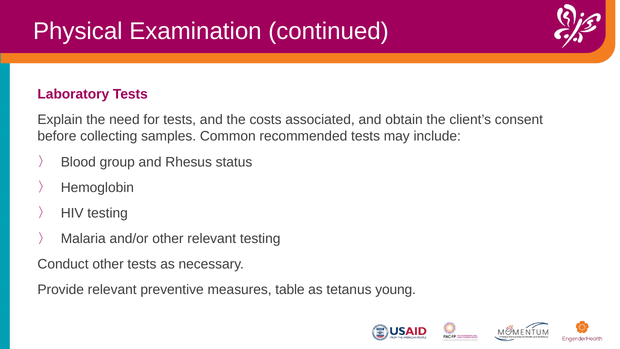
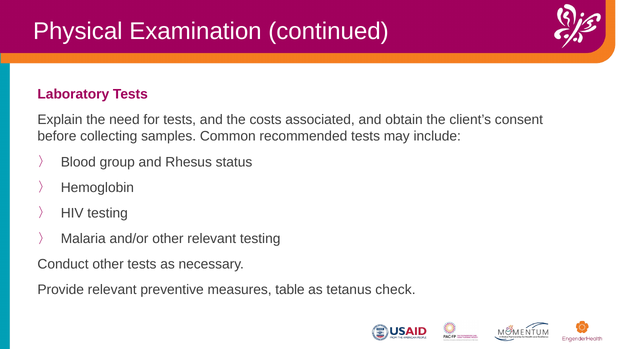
young: young -> check
